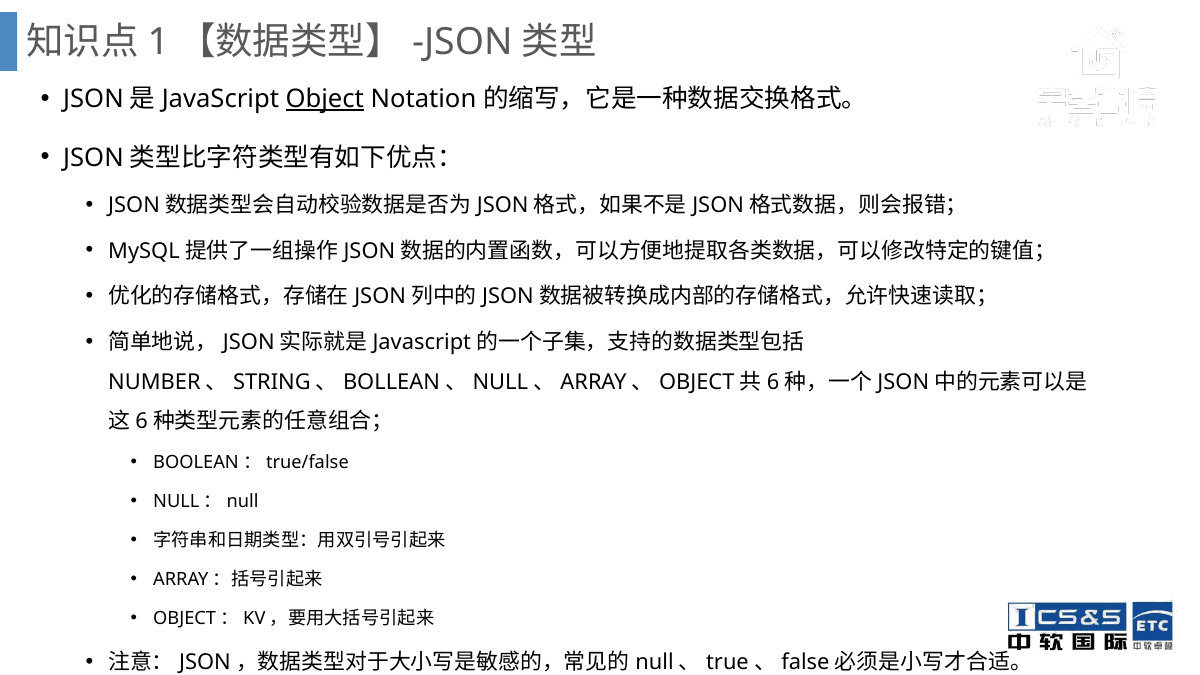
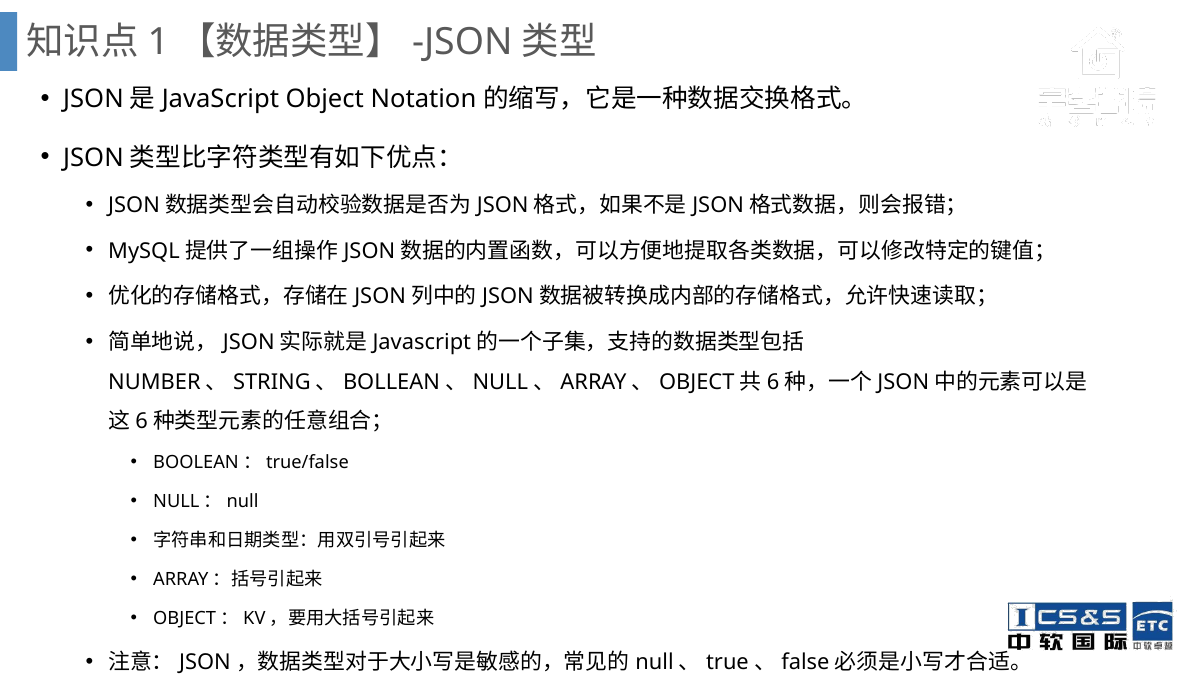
Object underline: present -> none
